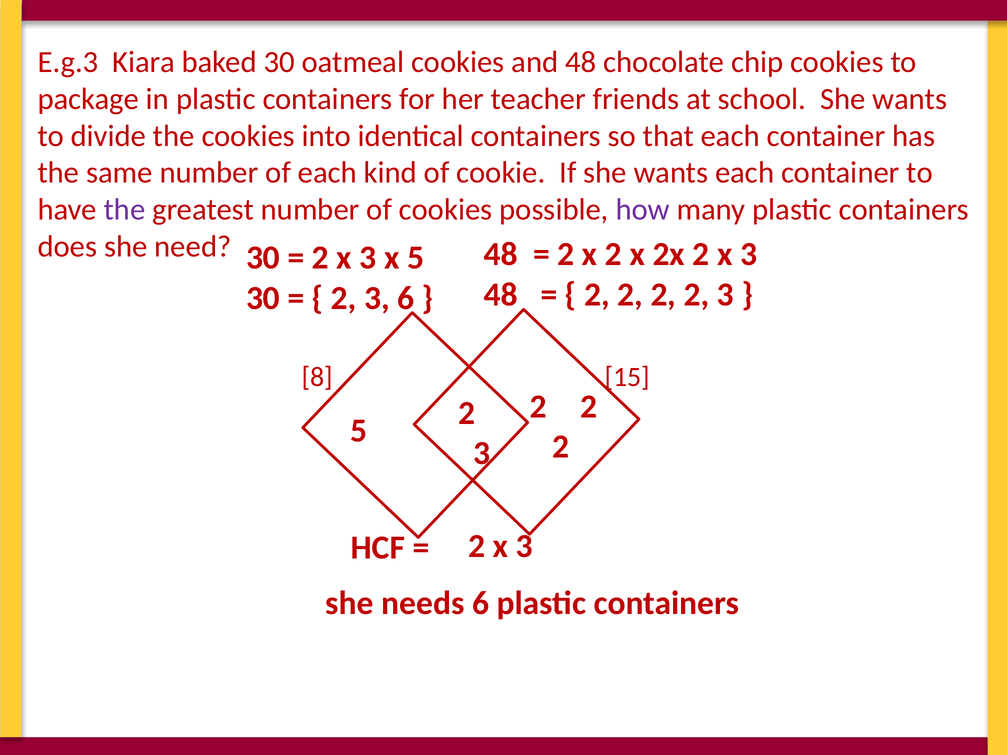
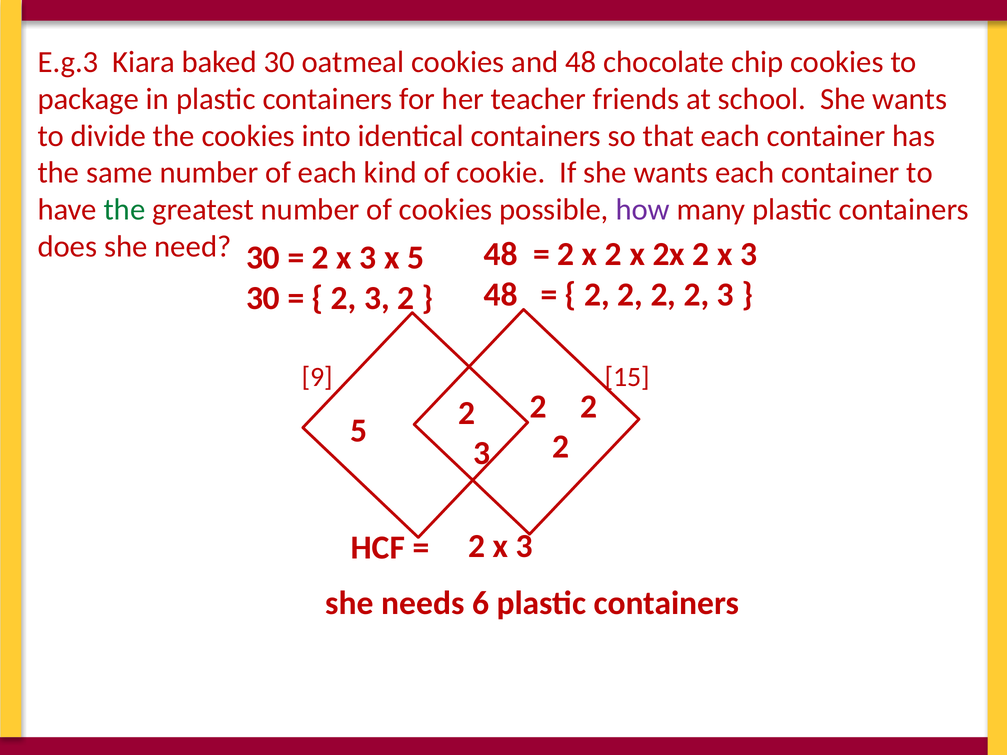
the at (125, 210) colour: purple -> green
3 6: 6 -> 2
8: 8 -> 9
